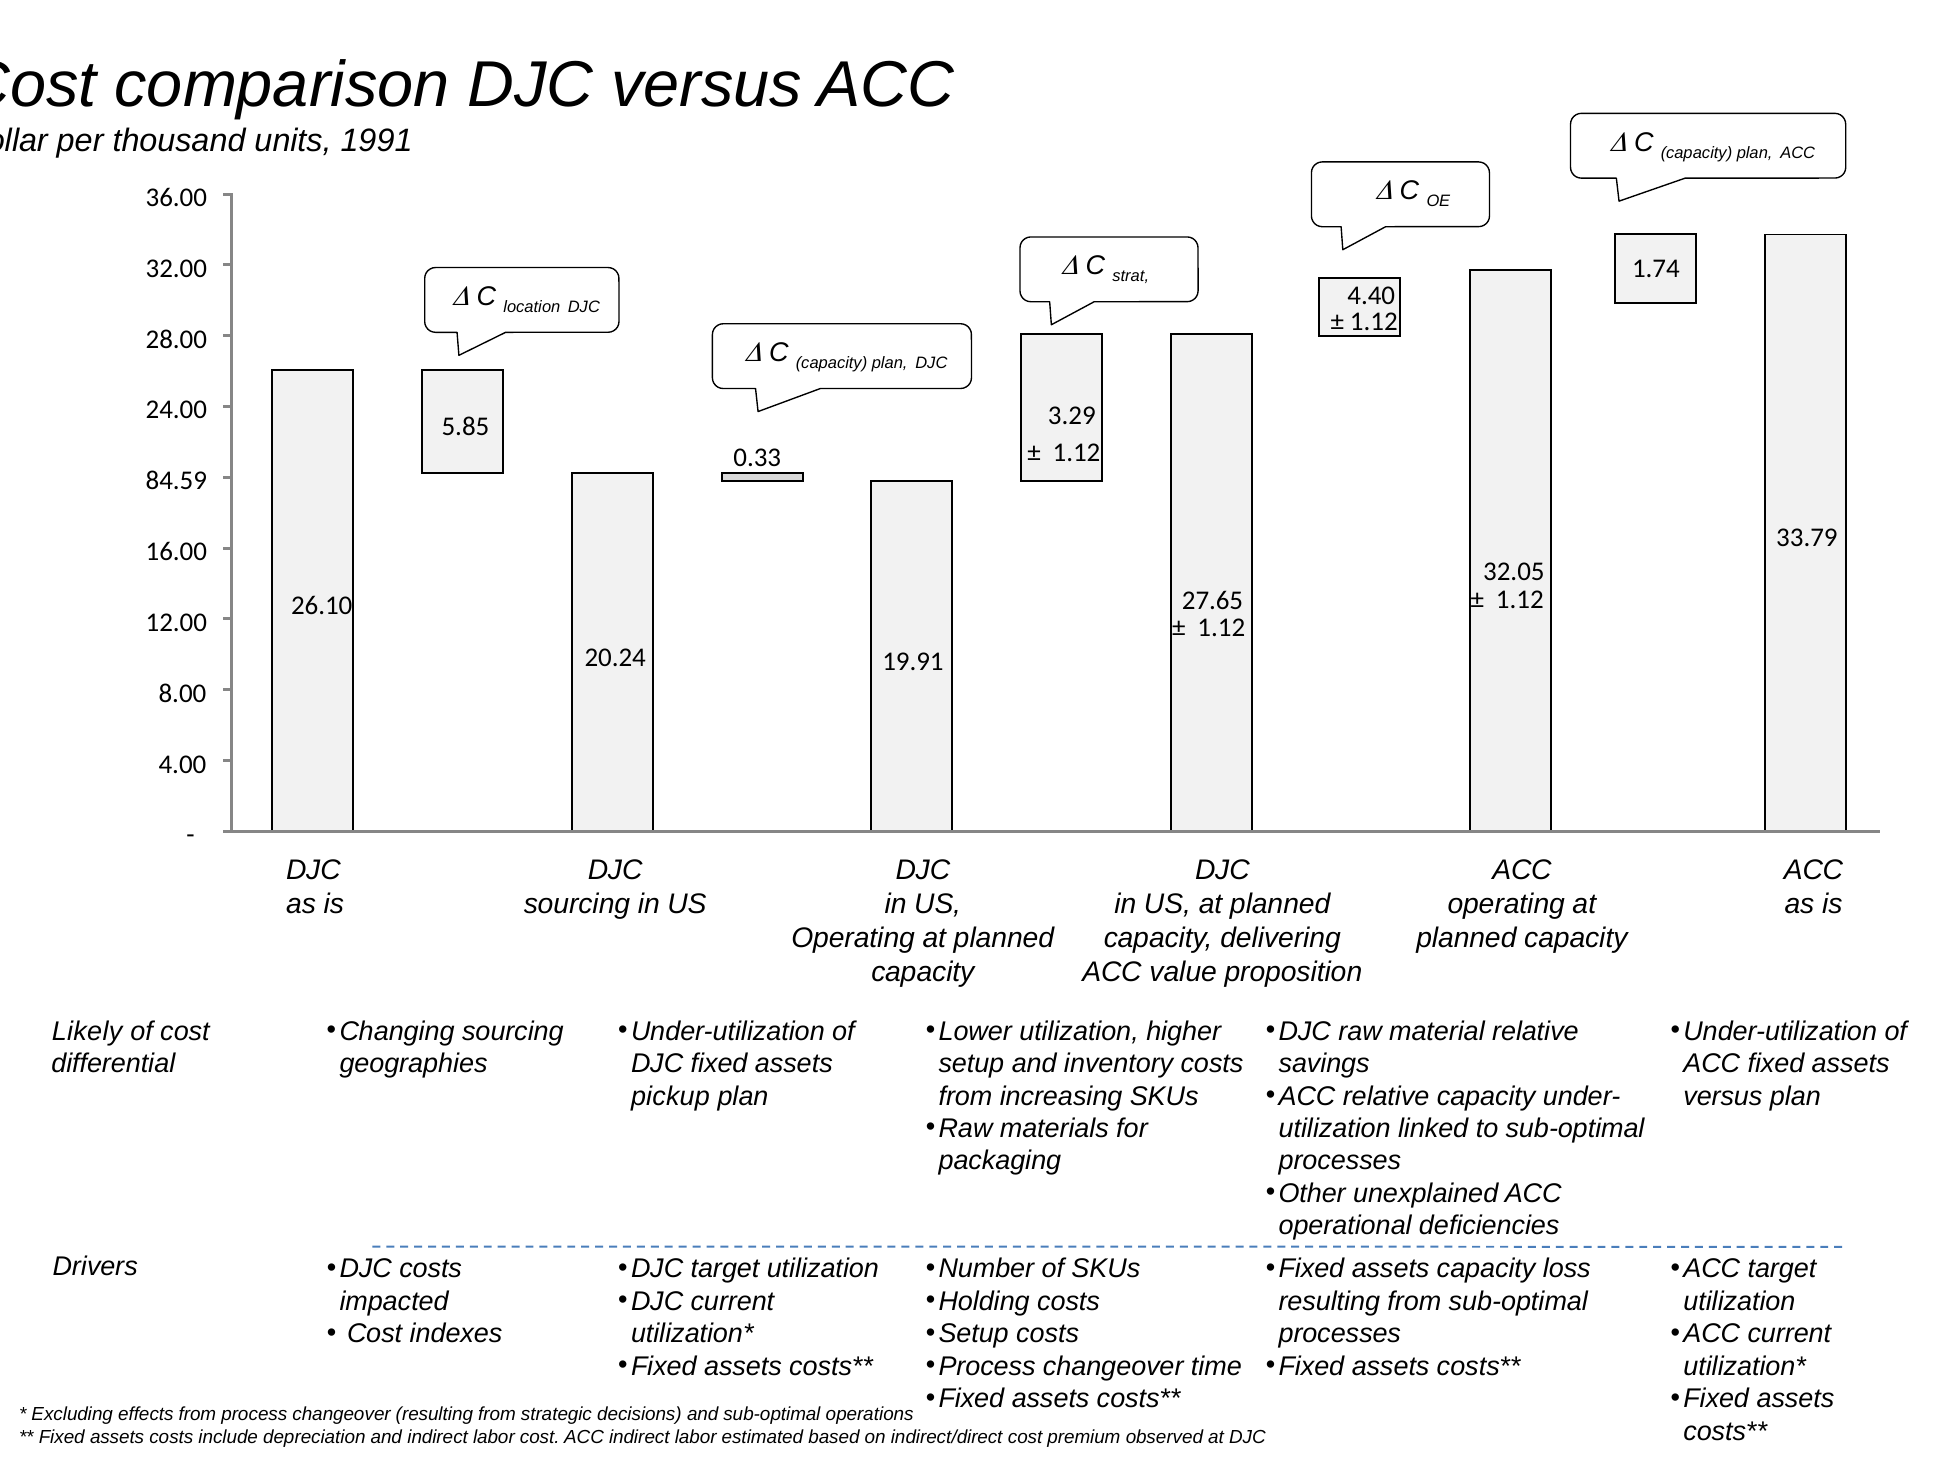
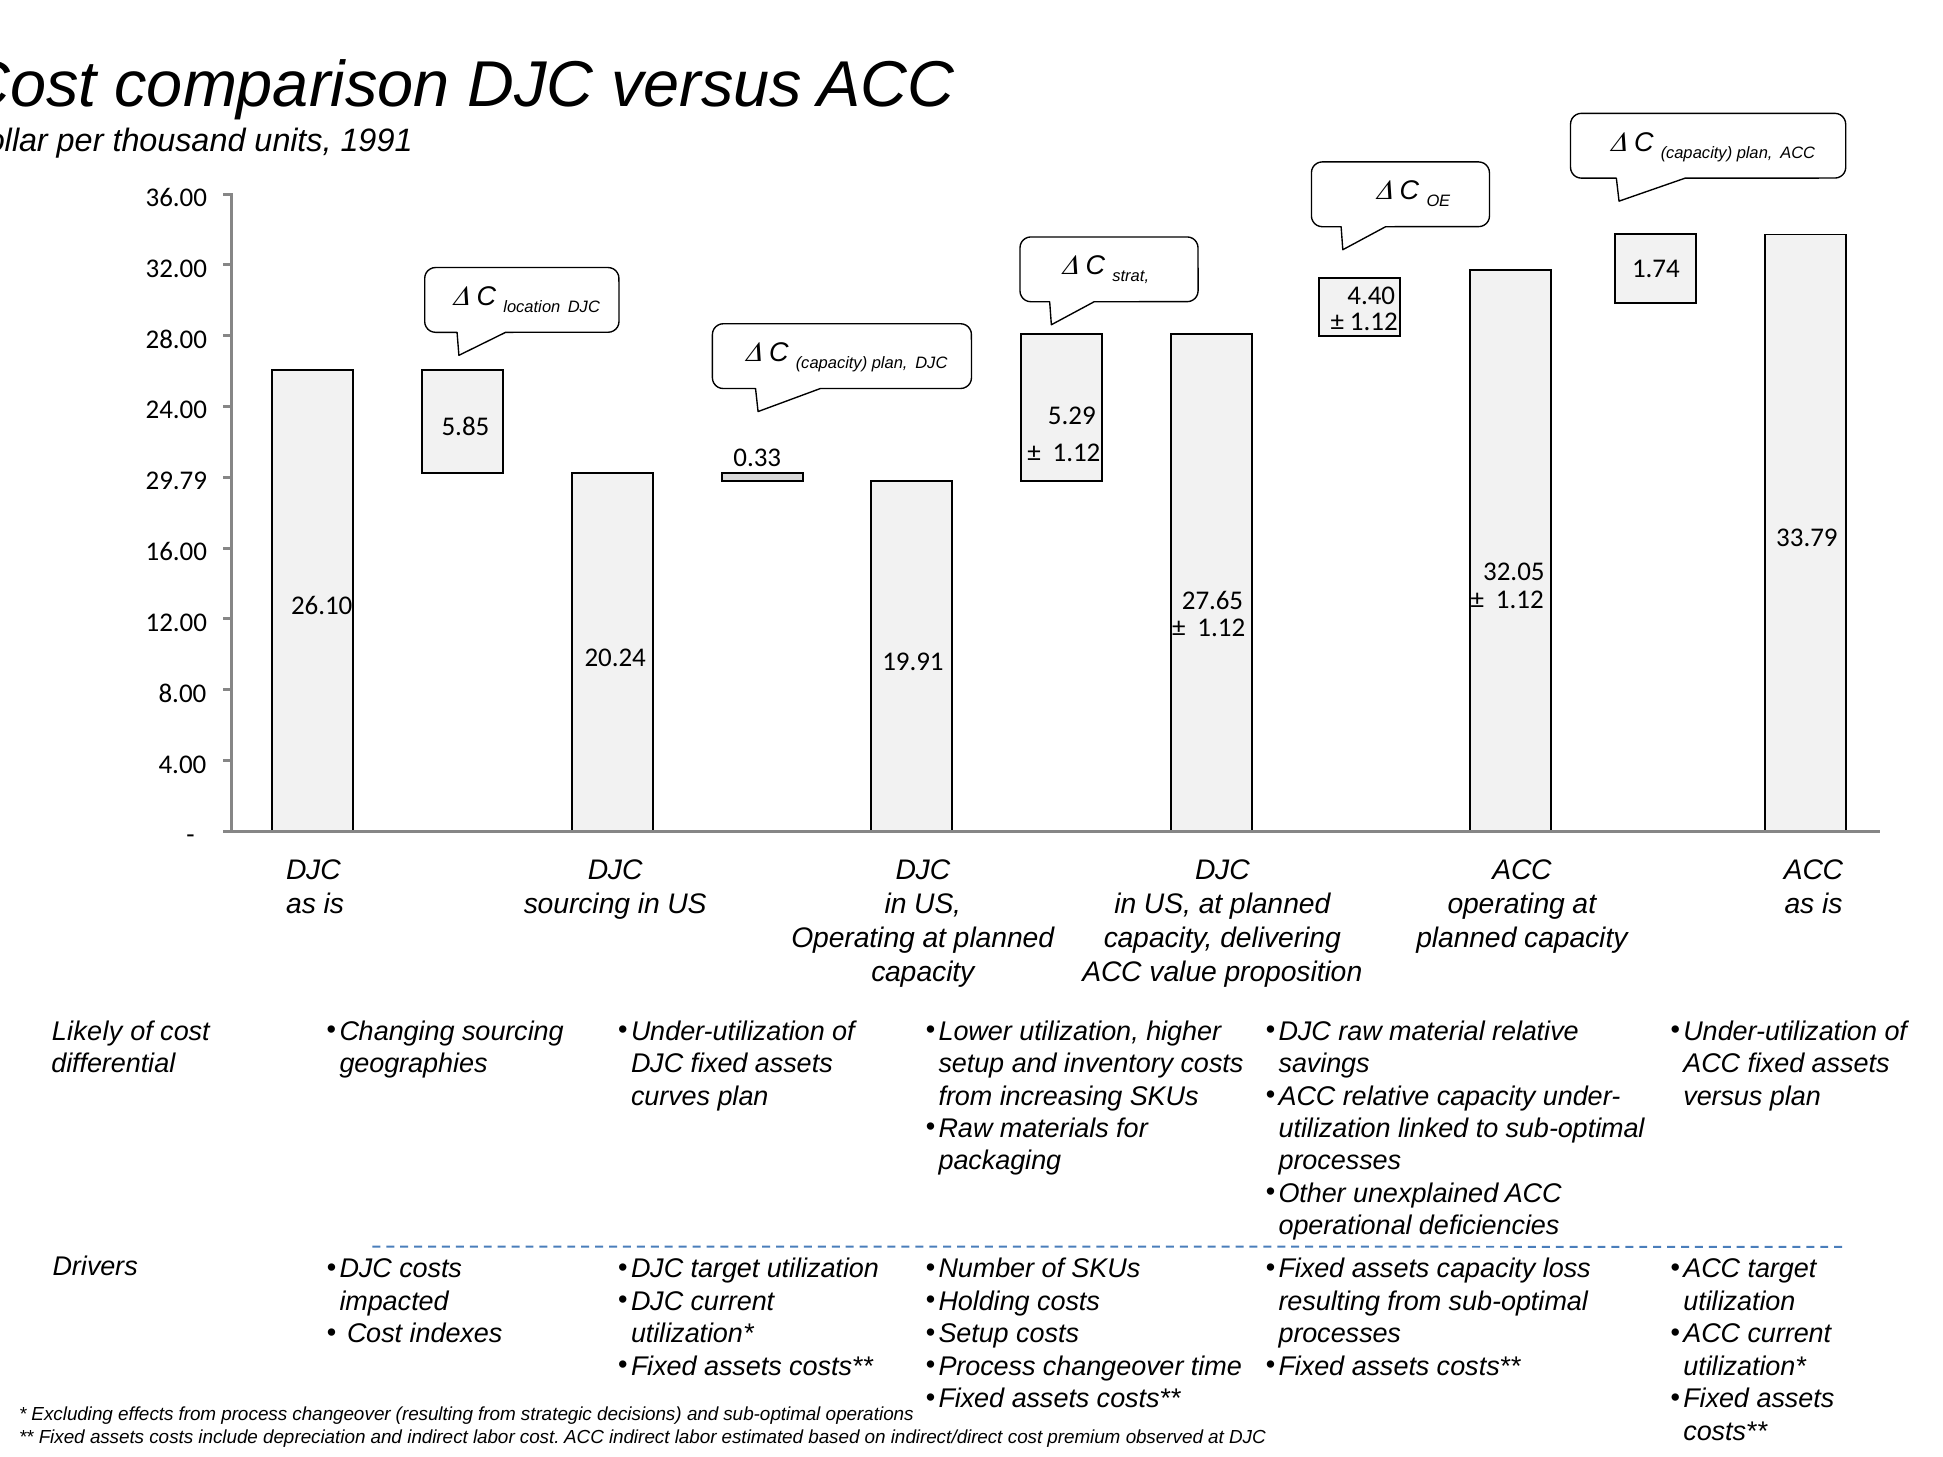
3.29: 3.29 -> 5.29
84.59: 84.59 -> 29.79
pickup: pickup -> curves
